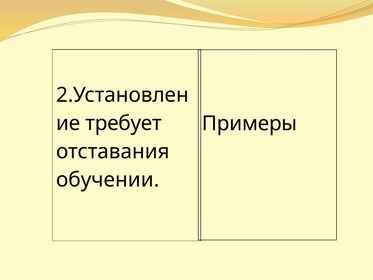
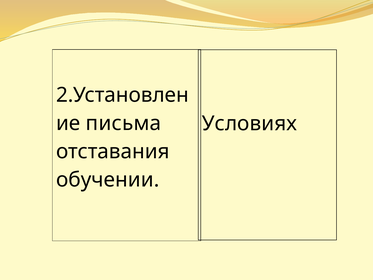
требует: требует -> письма
Примеры: Примеры -> Условиях
